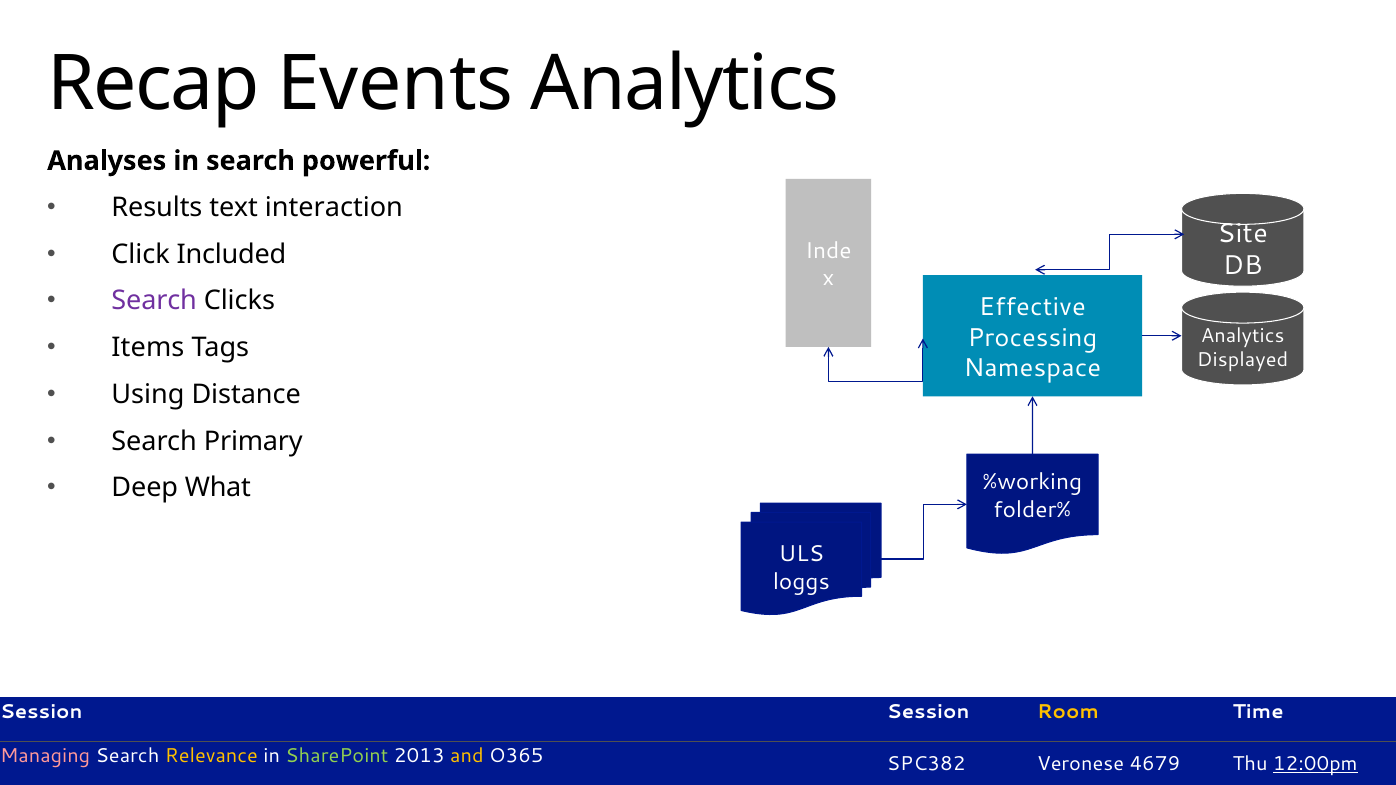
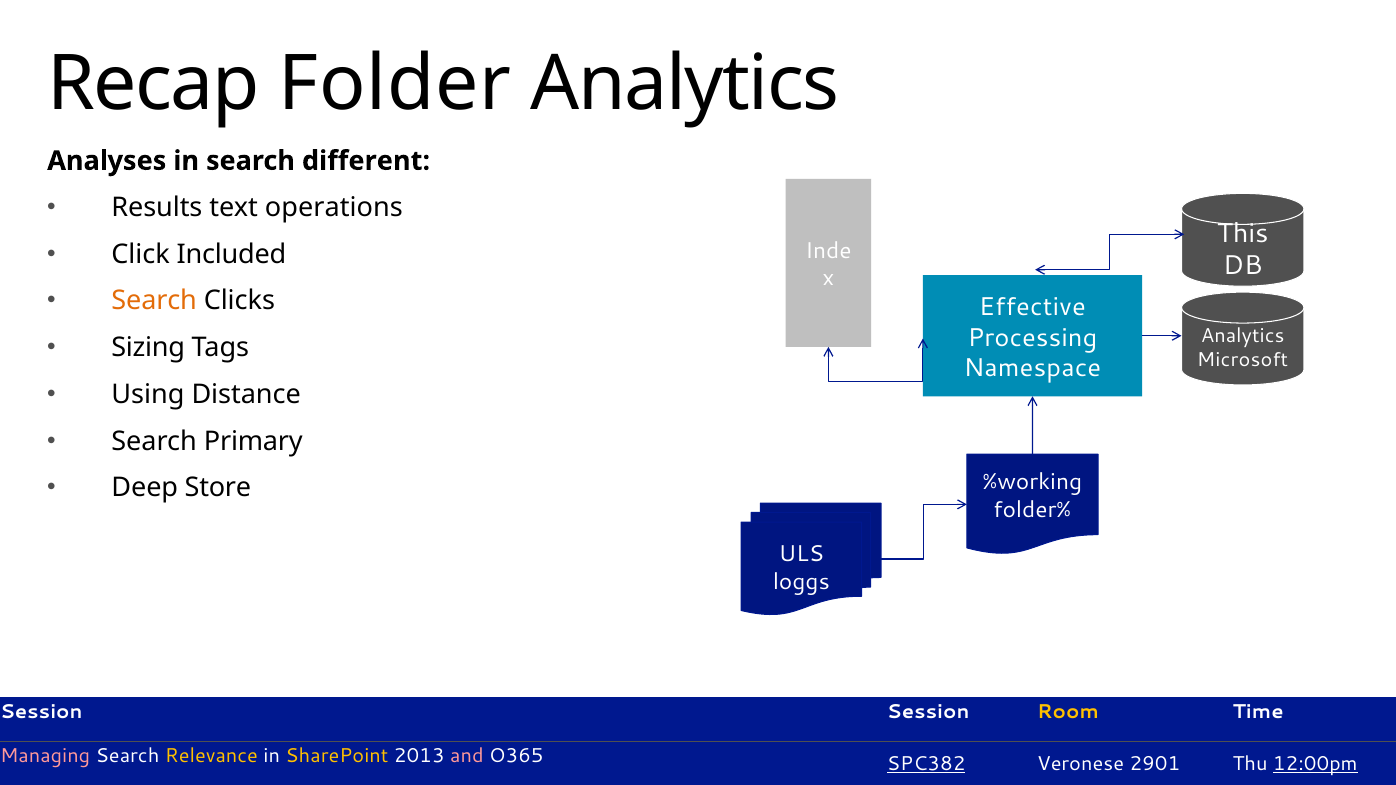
Events: Events -> Folder
powerful: powerful -> different
interaction: interaction -> operations
Site: Site -> This
Search at (154, 301) colour: purple -> orange
Items: Items -> Sizing
Displayed: Displayed -> Microsoft
What: What -> Store
SharePoint colour: light green -> yellow
and colour: yellow -> pink
SPC382 underline: none -> present
4679: 4679 -> 2901
